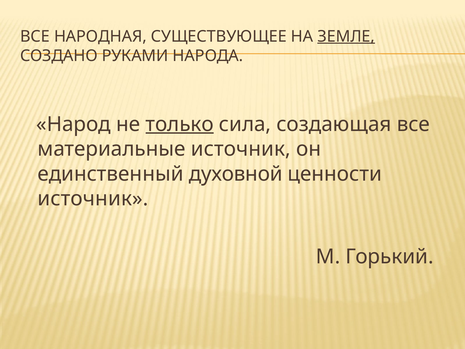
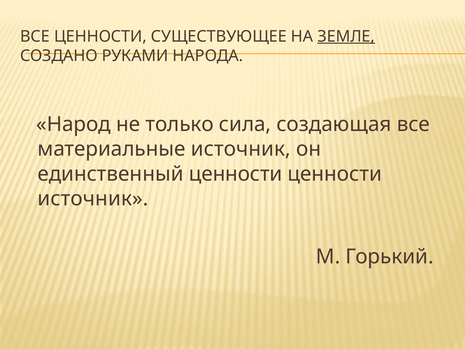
ВСЕ НАРОДНАЯ: НАРОДНАЯ -> ЦЕННОСТИ
только underline: present -> none
единственный духовной: духовной -> ценности
